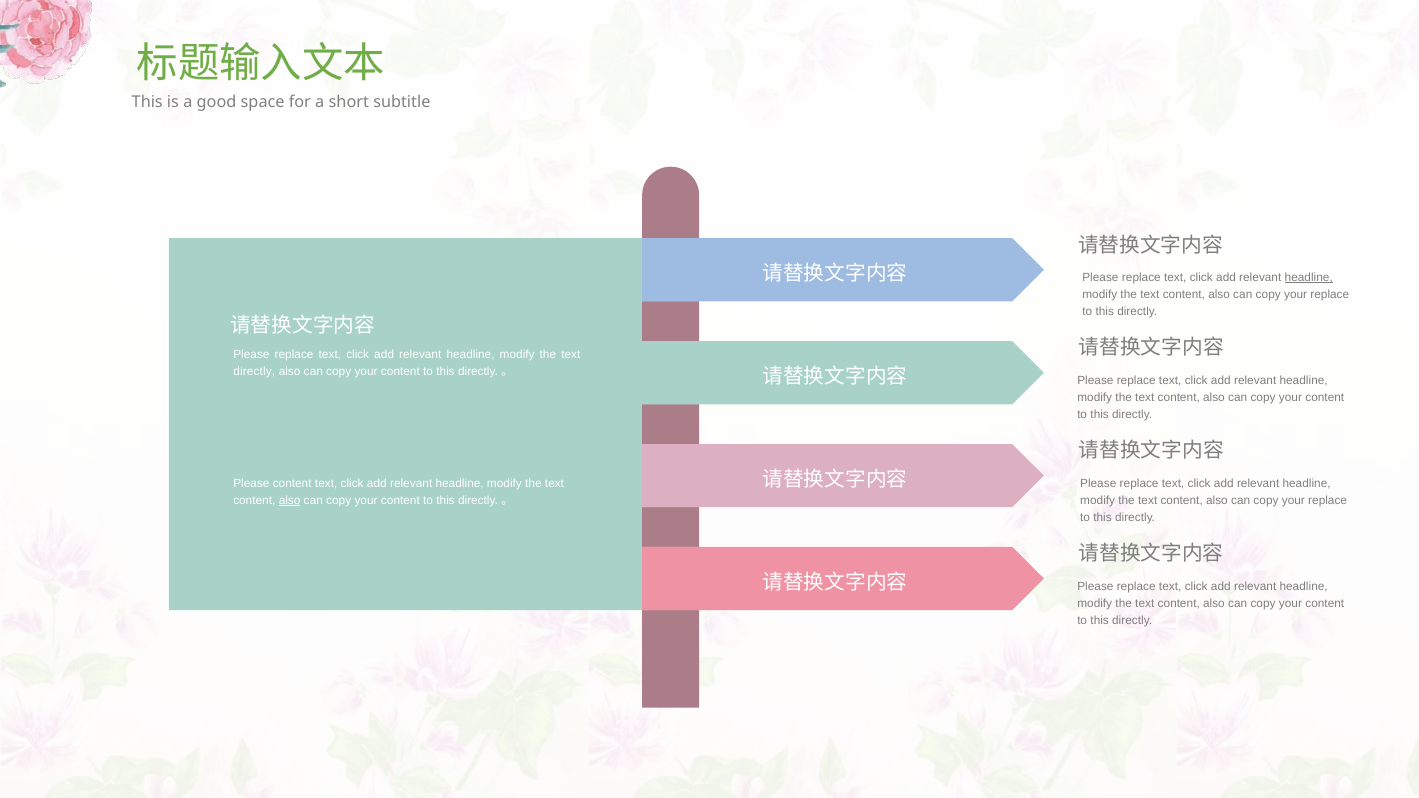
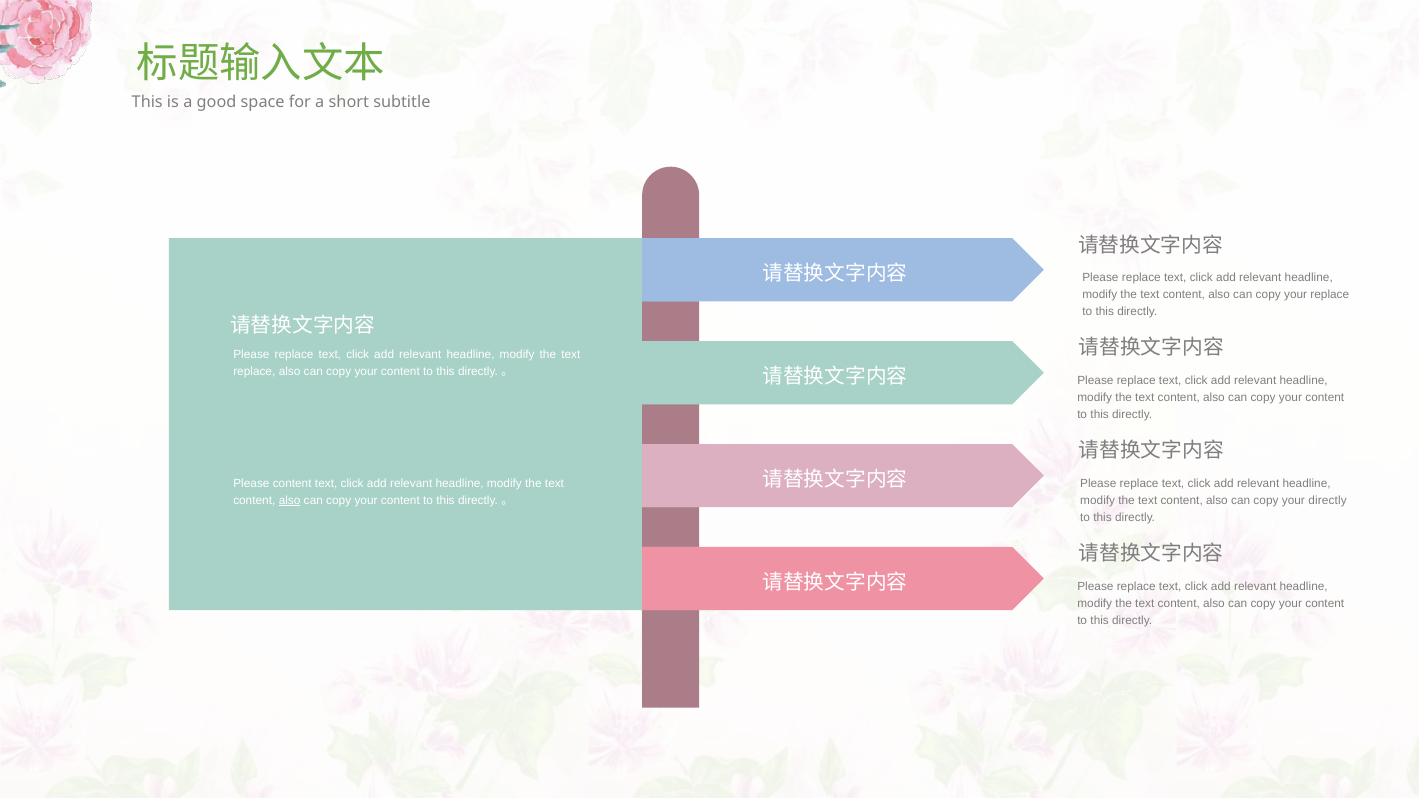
headline at (1309, 278) underline: present -> none
directly at (254, 372): directly -> replace
replace at (1328, 501): replace -> directly
